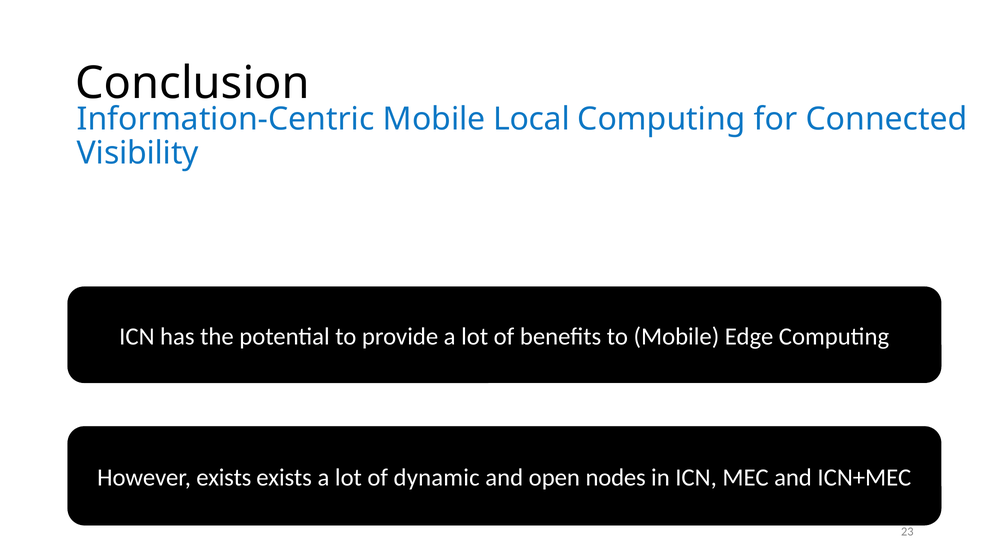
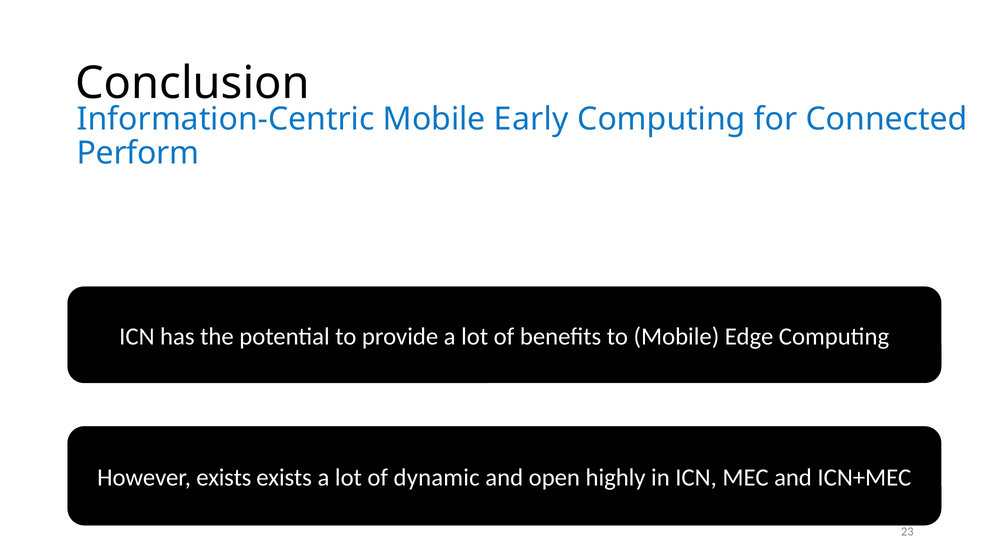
Local: Local -> Early
Visibility: Visibility -> Perform
nodes: nodes -> highly
